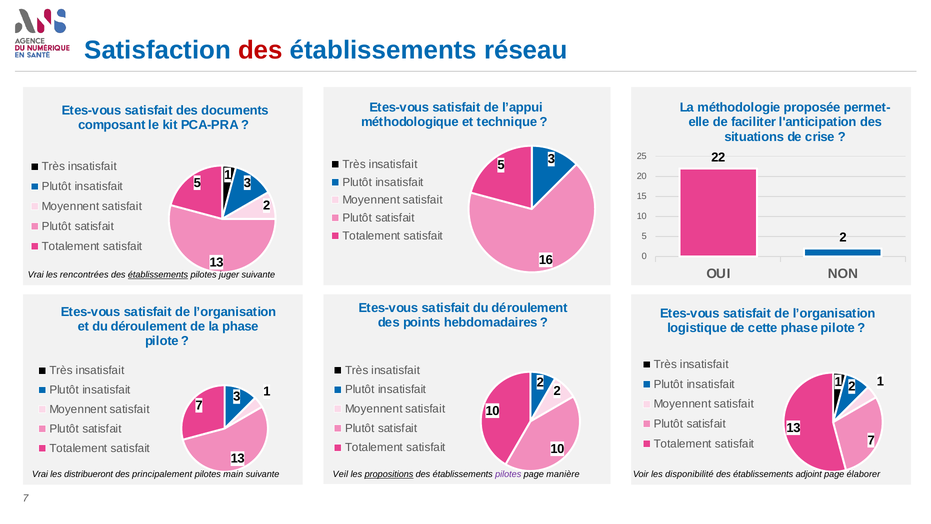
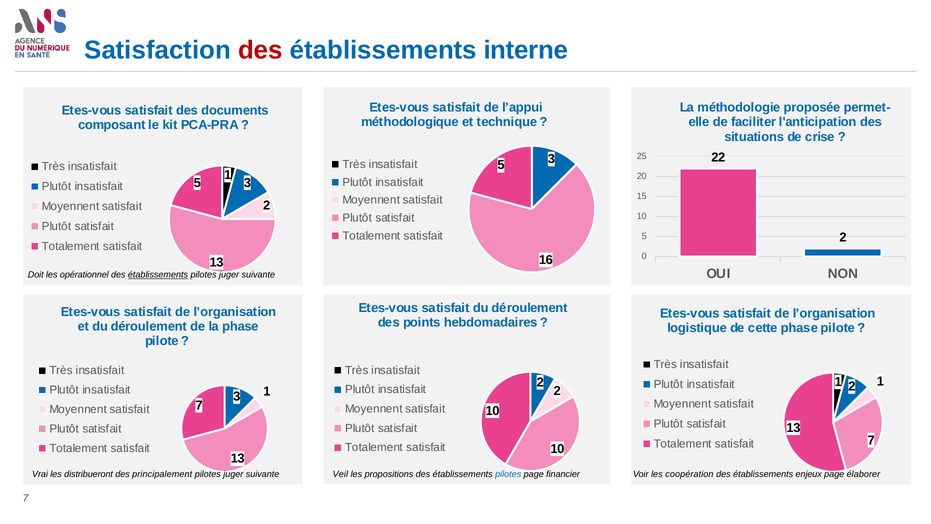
réseau: réseau -> interne
Vrai at (36, 275): Vrai -> Doit
rencontrées: rencontrées -> opérationnel
main at (233, 474): main -> juger
propositions underline: present -> none
pilotes at (508, 474) colour: purple -> blue
manière: manière -> financier
disponibilité: disponibilité -> coopération
adjoint: adjoint -> enjeux
